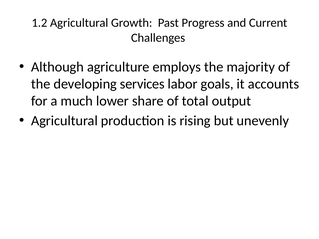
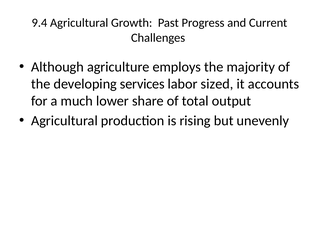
1.2: 1.2 -> 9.4
goals: goals -> sized
